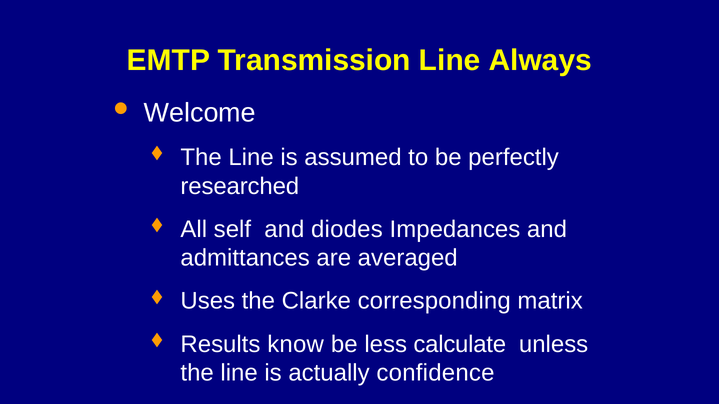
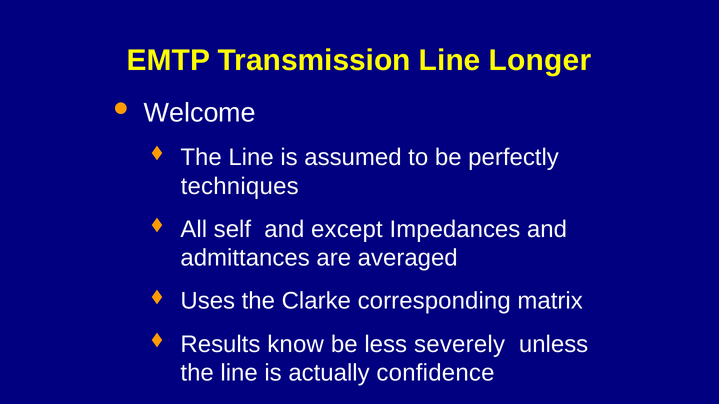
Always: Always -> Longer
researched: researched -> techniques
diodes: diodes -> except
calculate: calculate -> severely
